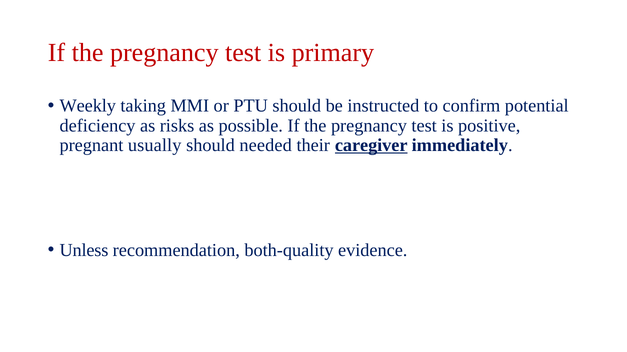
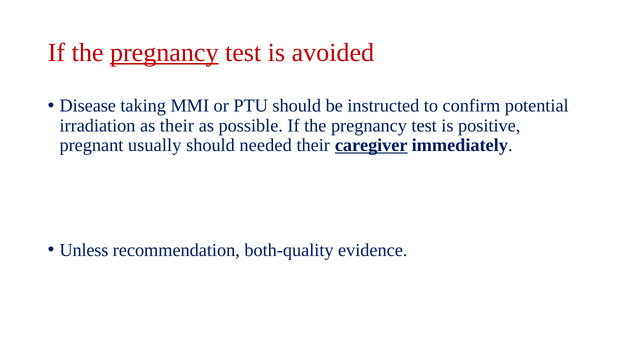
pregnancy at (164, 53) underline: none -> present
primary: primary -> avoided
Weekly: Weekly -> Disease
deficiency: deficiency -> irradiation
as risks: risks -> their
